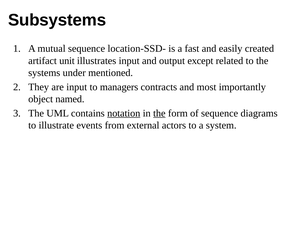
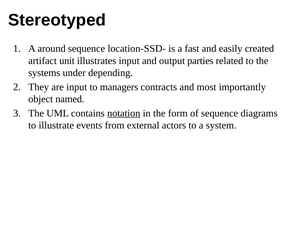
Subsystems: Subsystems -> Stereotyped
mutual: mutual -> around
except: except -> parties
mentioned: mentioned -> depending
the at (159, 113) underline: present -> none
